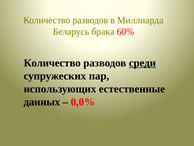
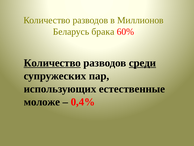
Миллиарда: Миллиарда -> Миллионов
Количество at (52, 63) underline: none -> present
данных: данных -> моложе
0,0%: 0,0% -> 0,4%
